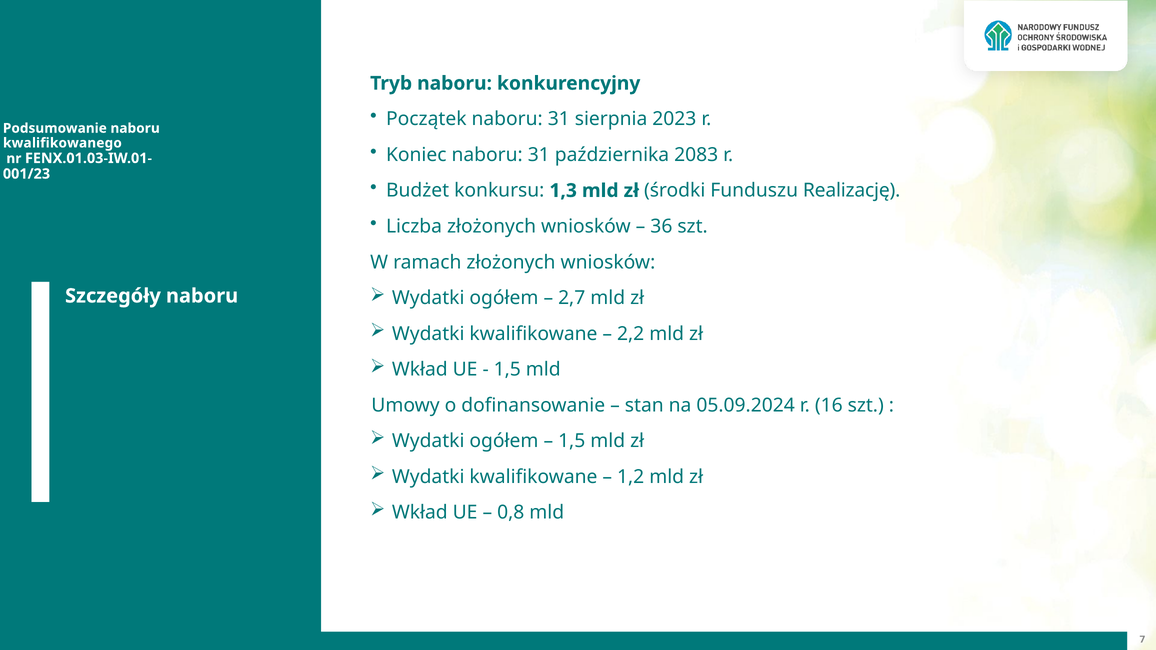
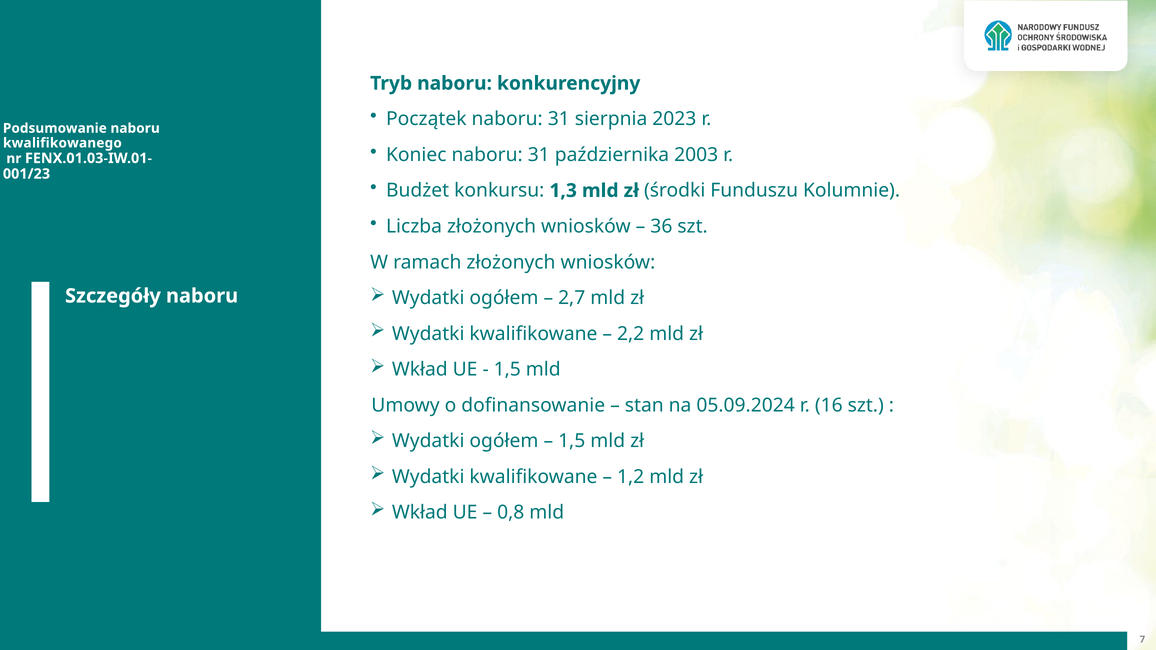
2083: 2083 -> 2003
Realizację: Realizację -> Kolumnie
